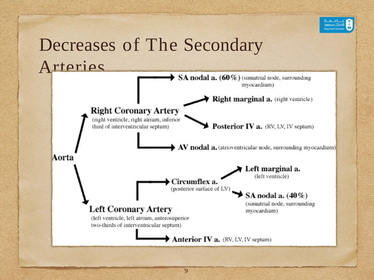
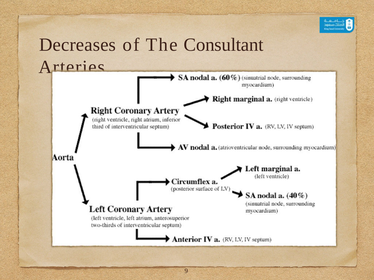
Secondary: Secondary -> Consultant
